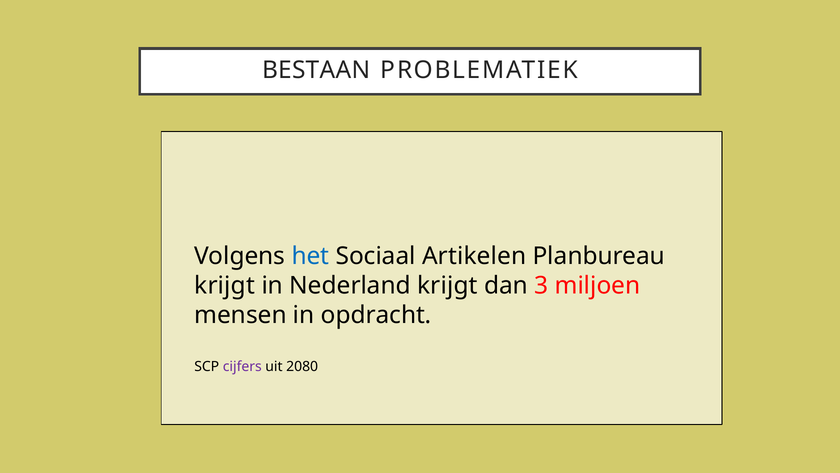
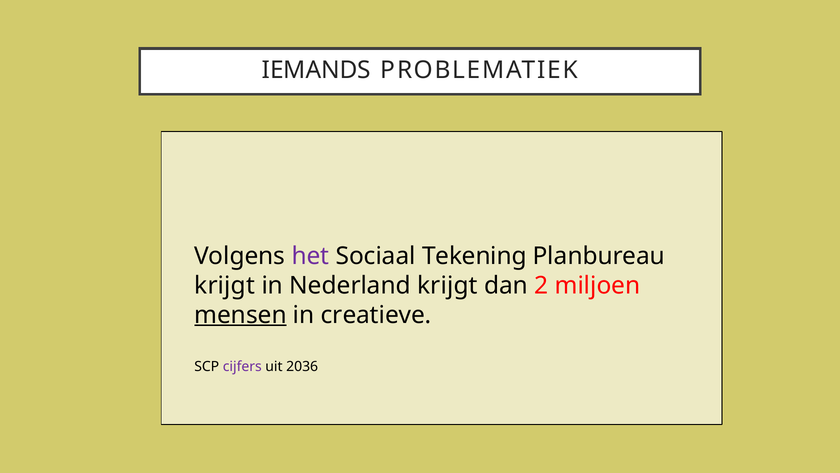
BESTAAN: BESTAAN -> IEMANDS
het colour: blue -> purple
Artikelen: Artikelen -> Tekening
3: 3 -> 2
mensen underline: none -> present
opdracht: opdracht -> creatieve
2080: 2080 -> 2036
